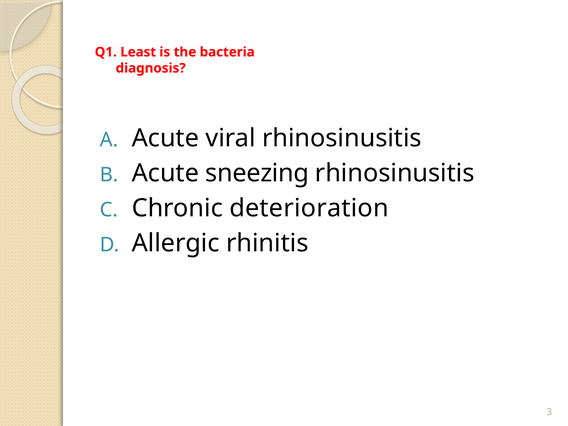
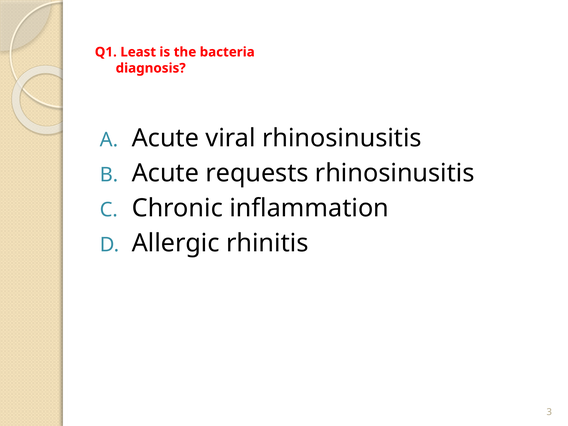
sneezing: sneezing -> requests
deterioration: deterioration -> inflammation
